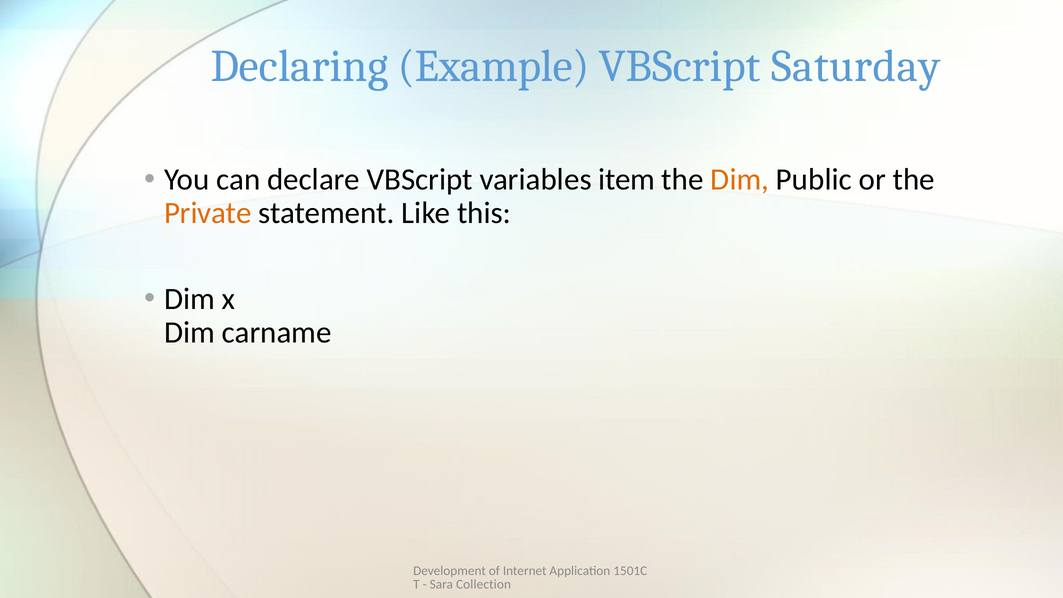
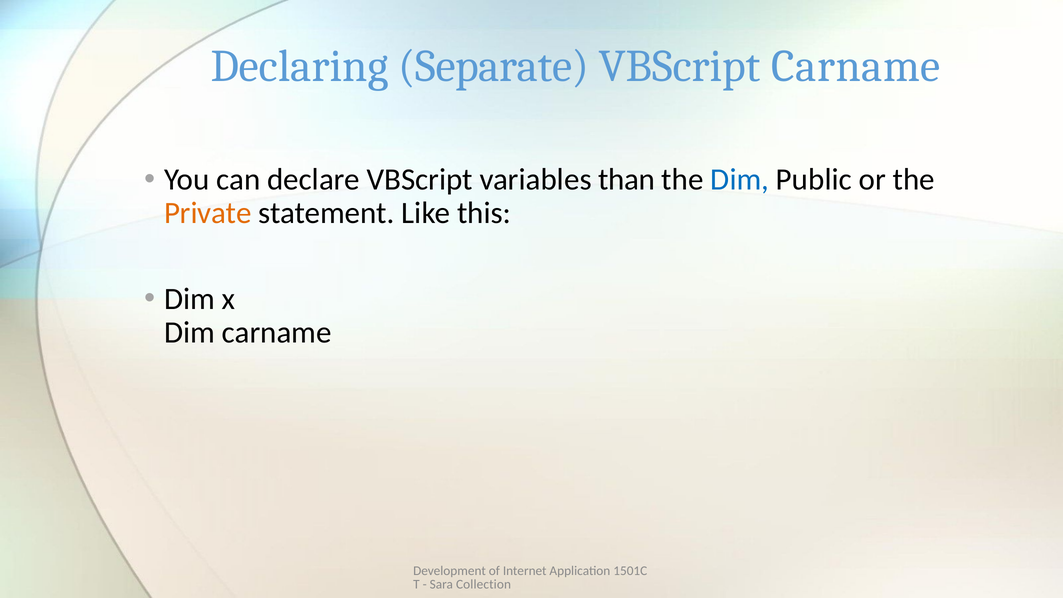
Example: Example -> Separate
VBScript Saturday: Saturday -> Carname
item: item -> than
Dim at (740, 180) colour: orange -> blue
